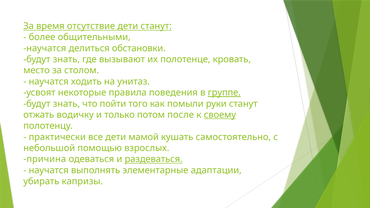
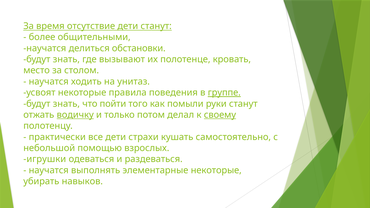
водичку underline: none -> present
после: после -> делал
мамой: мамой -> страхи
причина: причина -> игрушки
раздеваться underline: present -> none
элементарные адаптации: адаптации -> некоторые
капризы: капризы -> навыков
